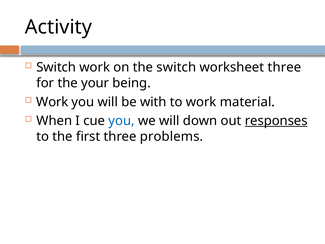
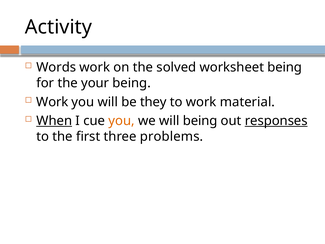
Switch at (56, 67): Switch -> Words
the switch: switch -> solved
worksheet three: three -> being
with: with -> they
When underline: none -> present
you at (122, 121) colour: blue -> orange
will down: down -> being
